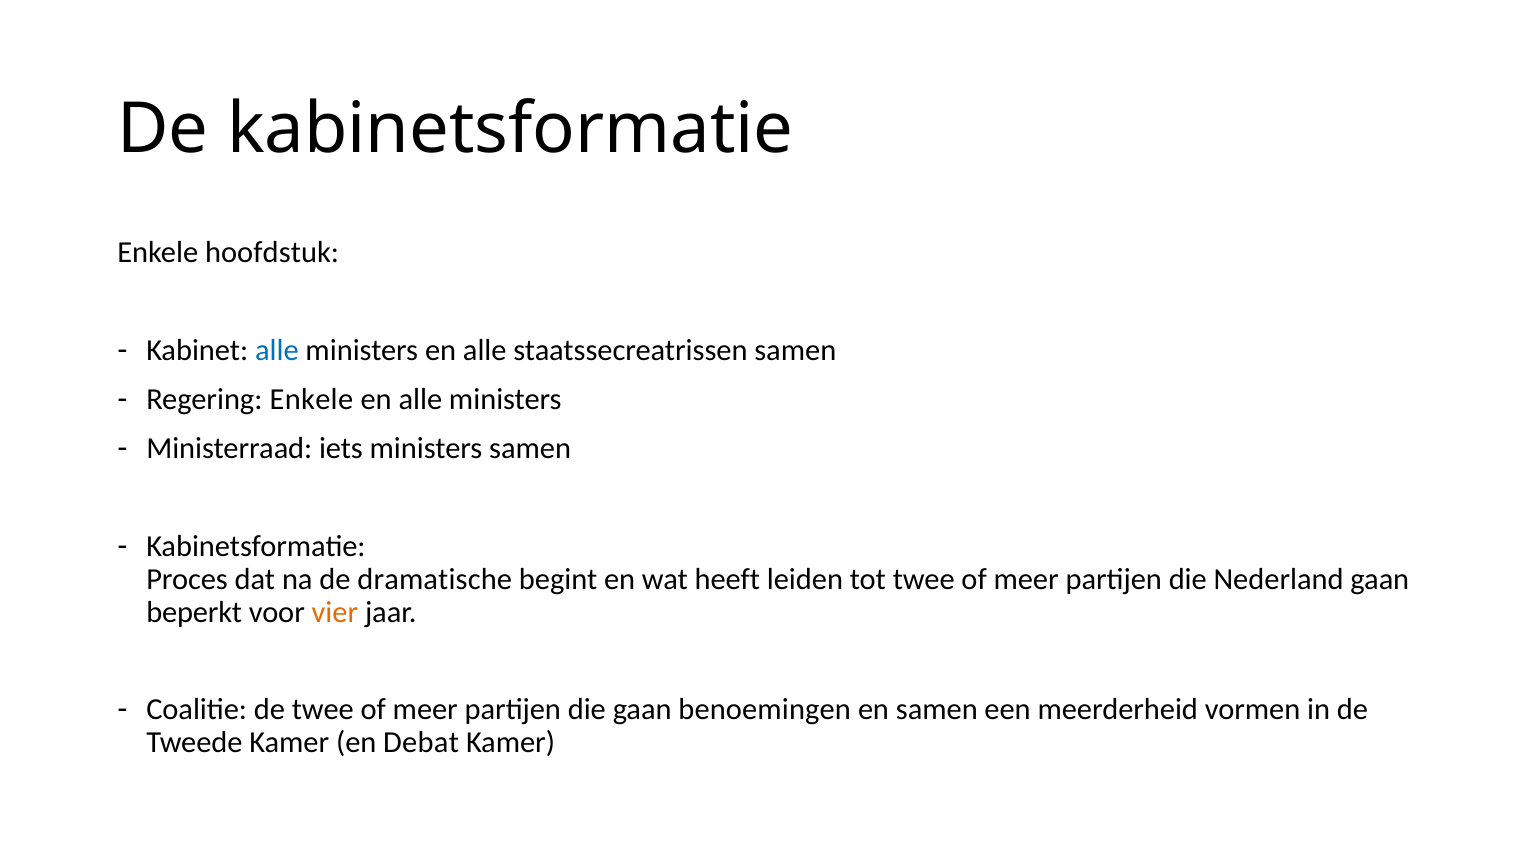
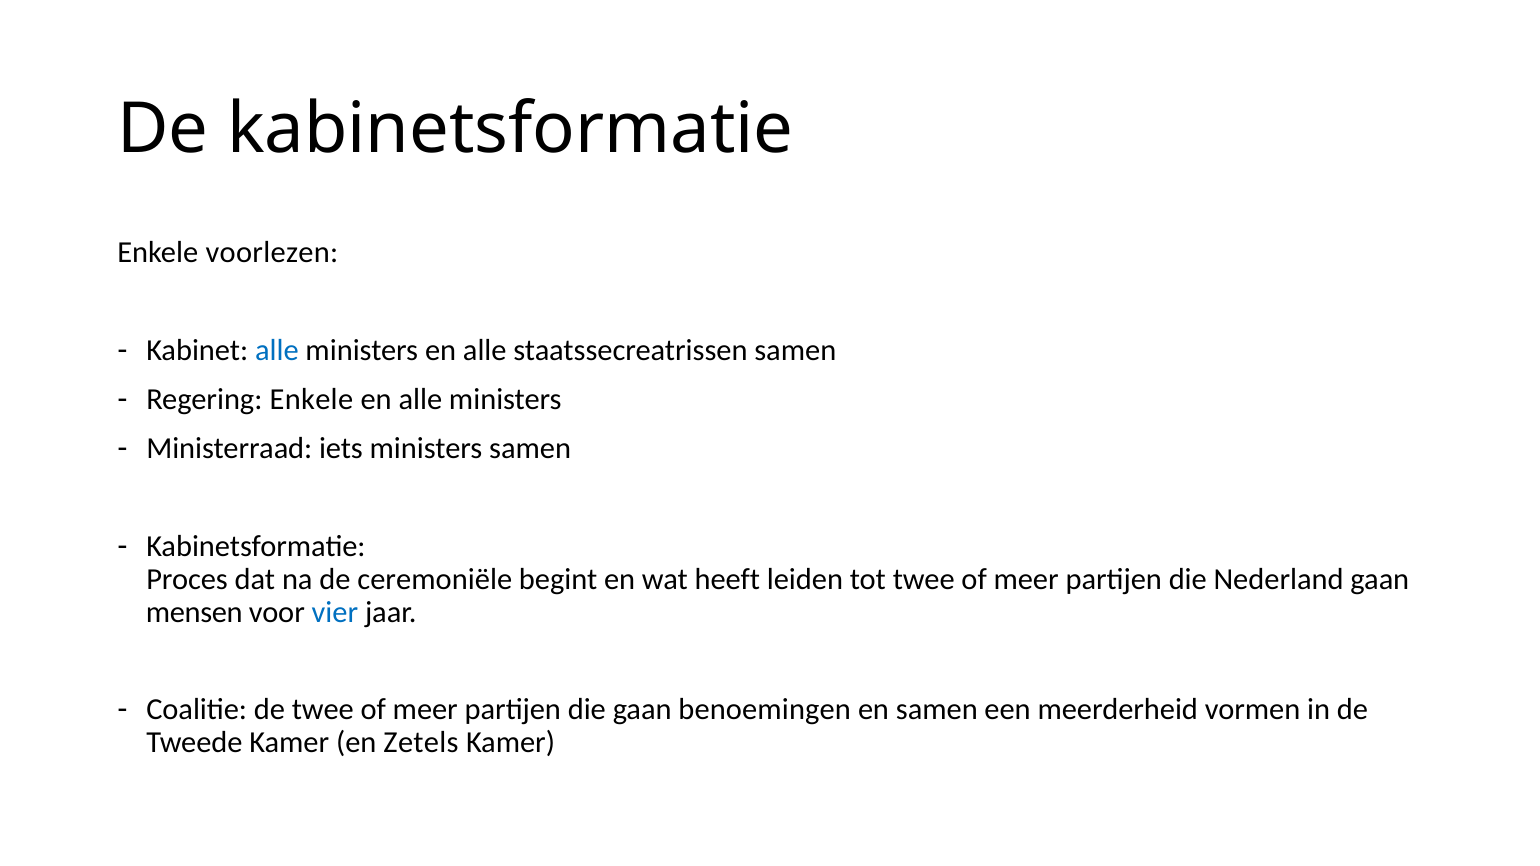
hoofdstuk: hoofdstuk -> voorlezen
dramatische: dramatische -> ceremoniële
beperkt: beperkt -> mensen
vier colour: orange -> blue
Debat: Debat -> Zetels
